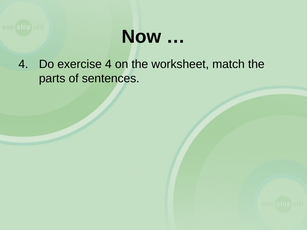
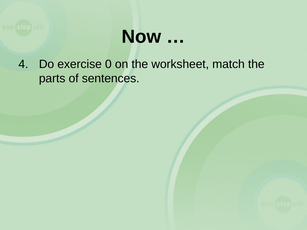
exercise 4: 4 -> 0
